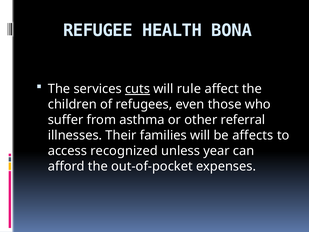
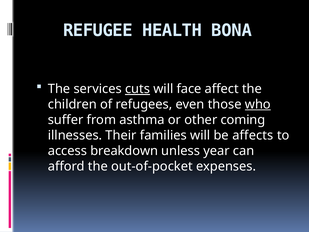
rule: rule -> face
who underline: none -> present
referral: referral -> coming
recognized: recognized -> breakdown
